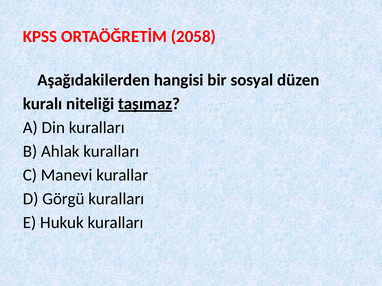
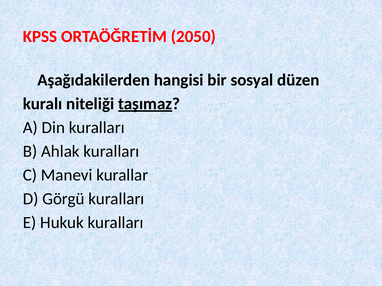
2058: 2058 -> 2050
